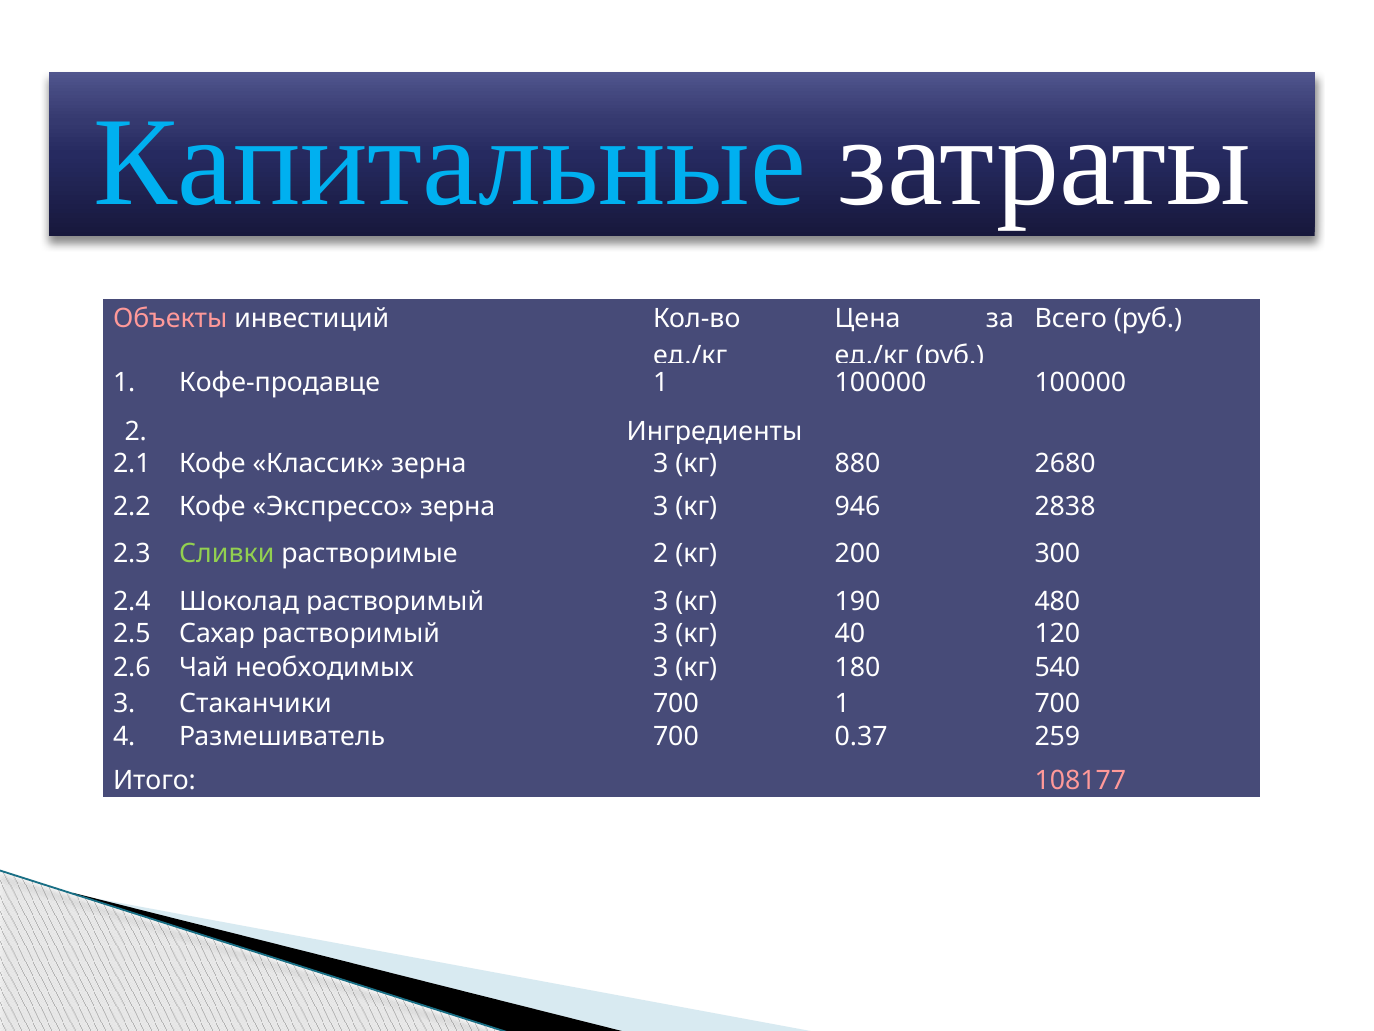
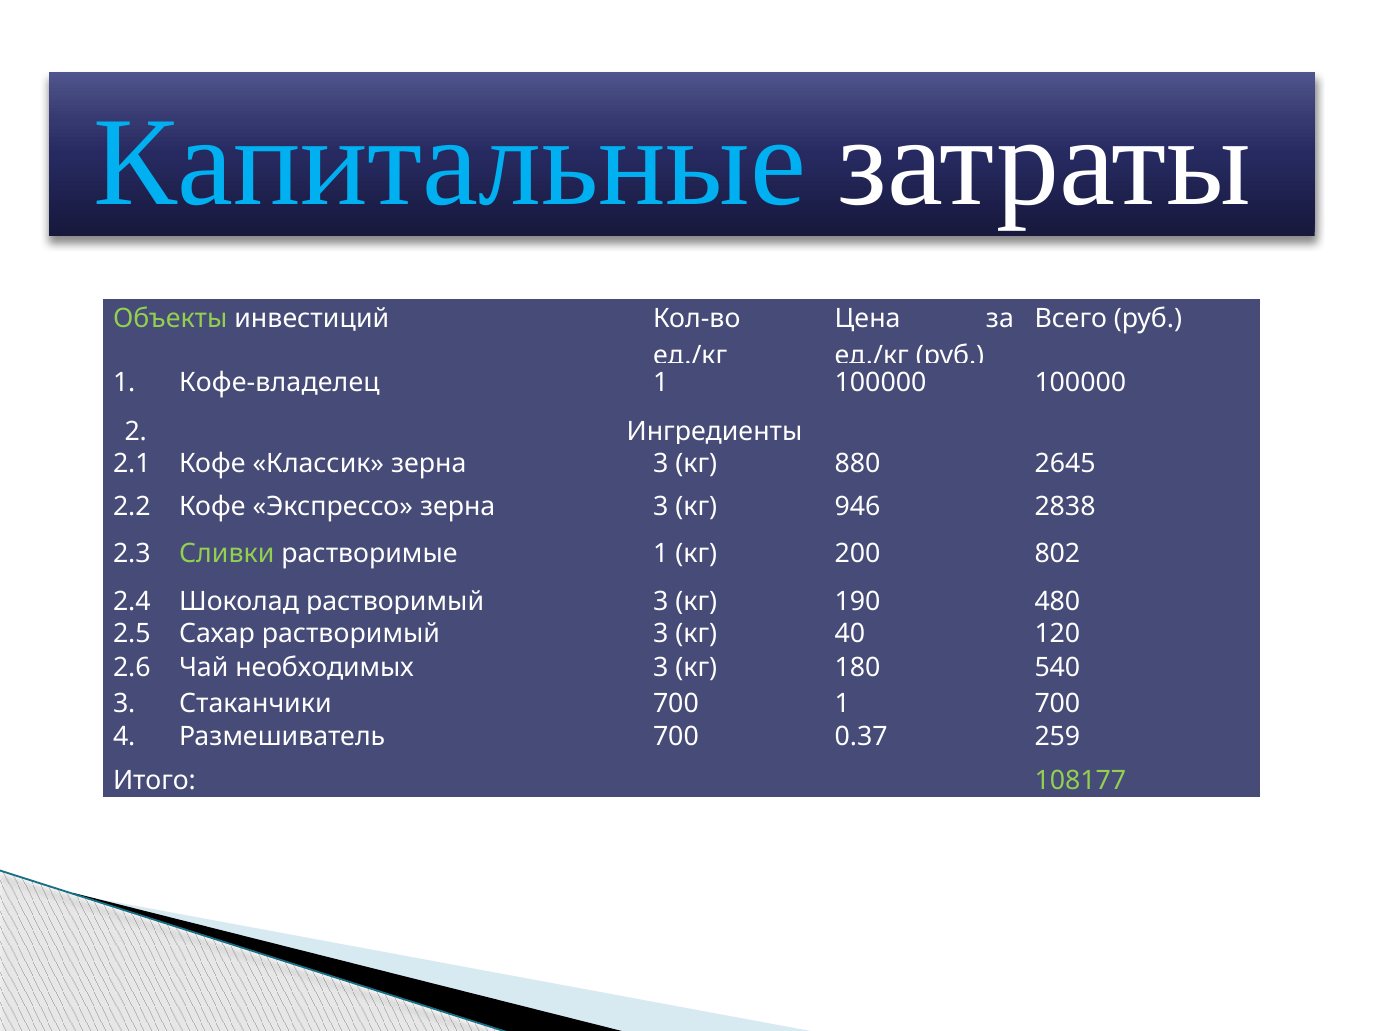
Объекты colour: pink -> light green
Кофе-продавце: Кофе-продавце -> Кофе-владелец
2680: 2680 -> 2645
растворимые 2: 2 -> 1
300: 300 -> 802
108177 colour: pink -> light green
